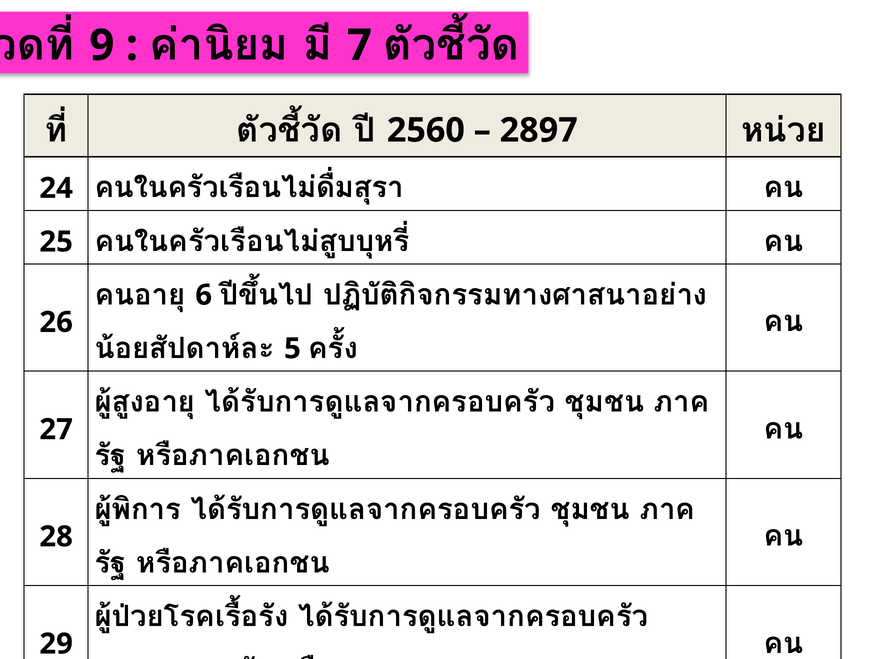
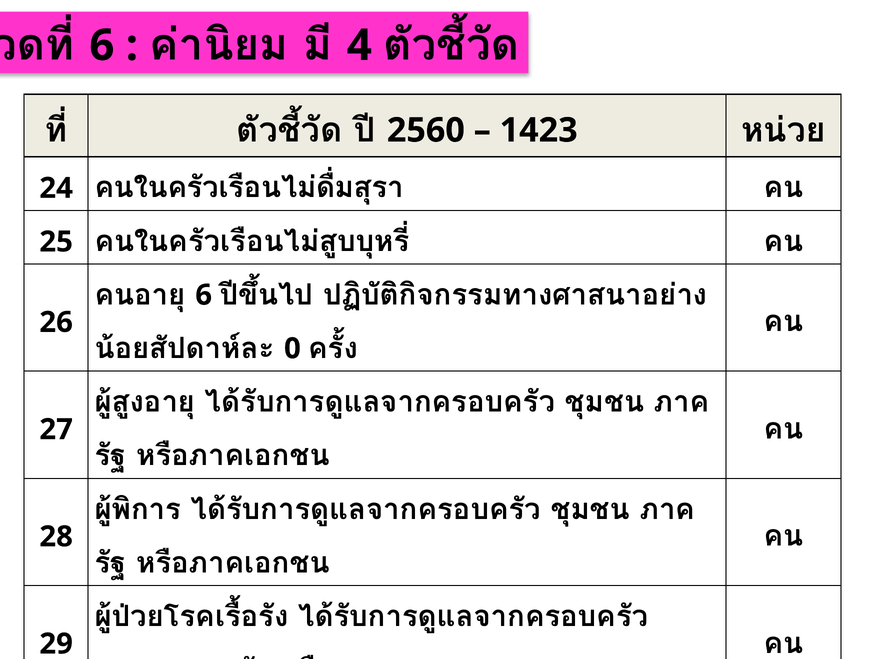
9 at (102, 46): 9 -> 6
7: 7 -> 4
2897: 2897 -> 1423
5: 5 -> 0
